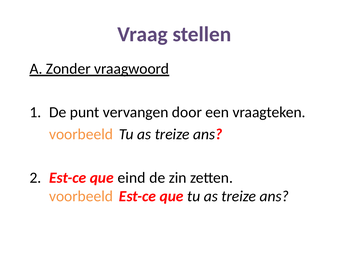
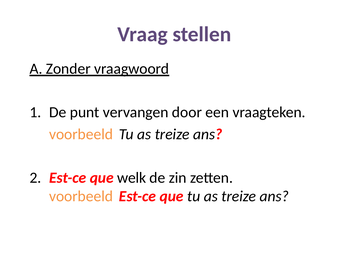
eind: eind -> welk
